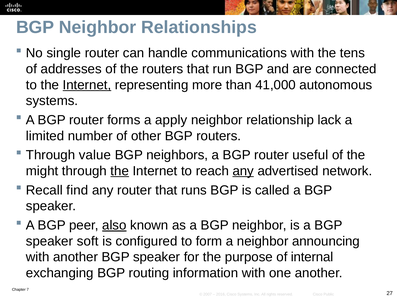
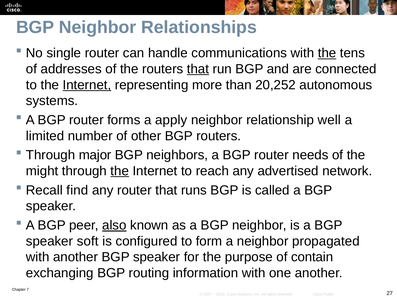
the at (327, 53) underline: none -> present
that at (198, 69) underline: none -> present
41,000: 41,000 -> 20,252
lack: lack -> well
value: value -> major
useful: useful -> needs
any at (243, 171) underline: present -> none
announcing: announcing -> propagated
internal: internal -> contain
